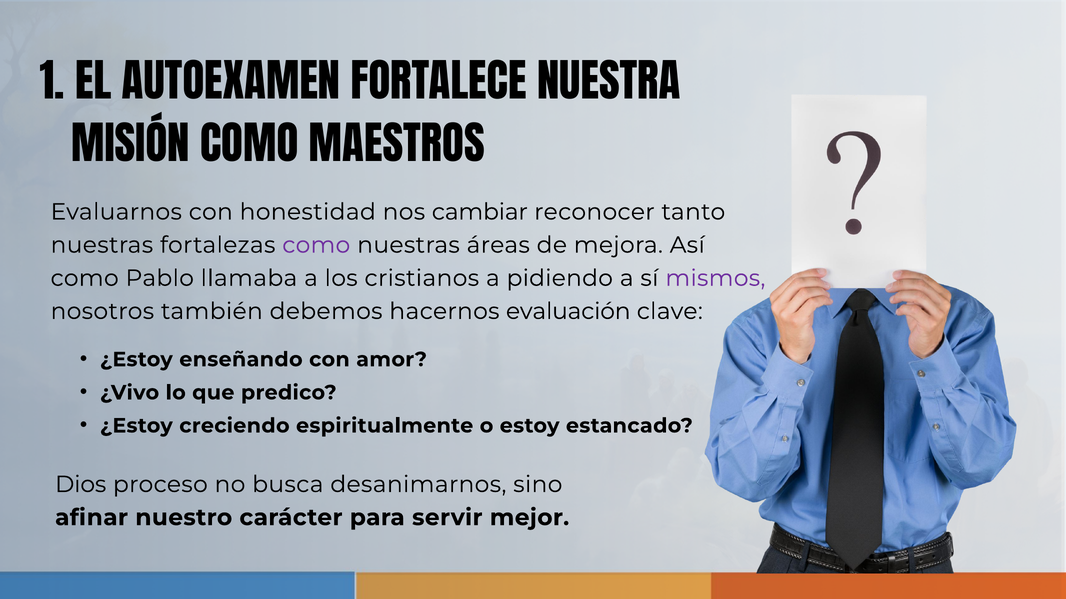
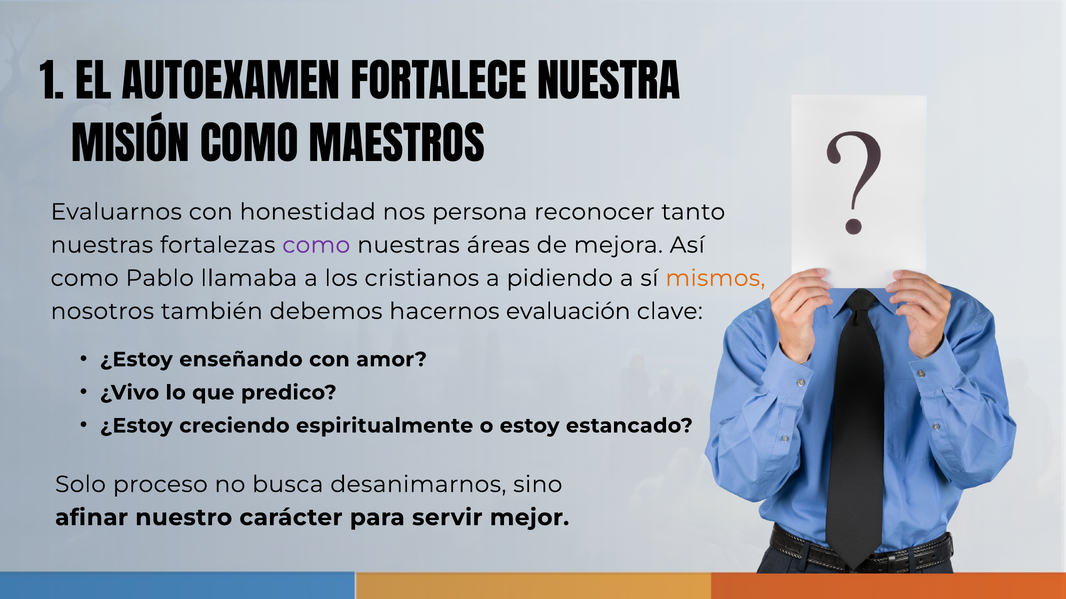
cambiar: cambiar -> persona
mismos colour: purple -> orange
Dios: Dios -> Solo
